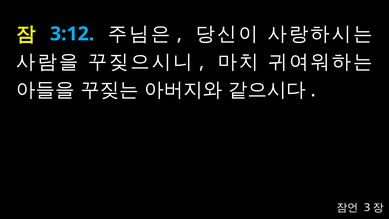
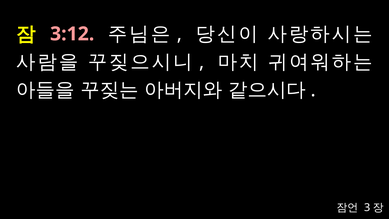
3:12 colour: light blue -> pink
